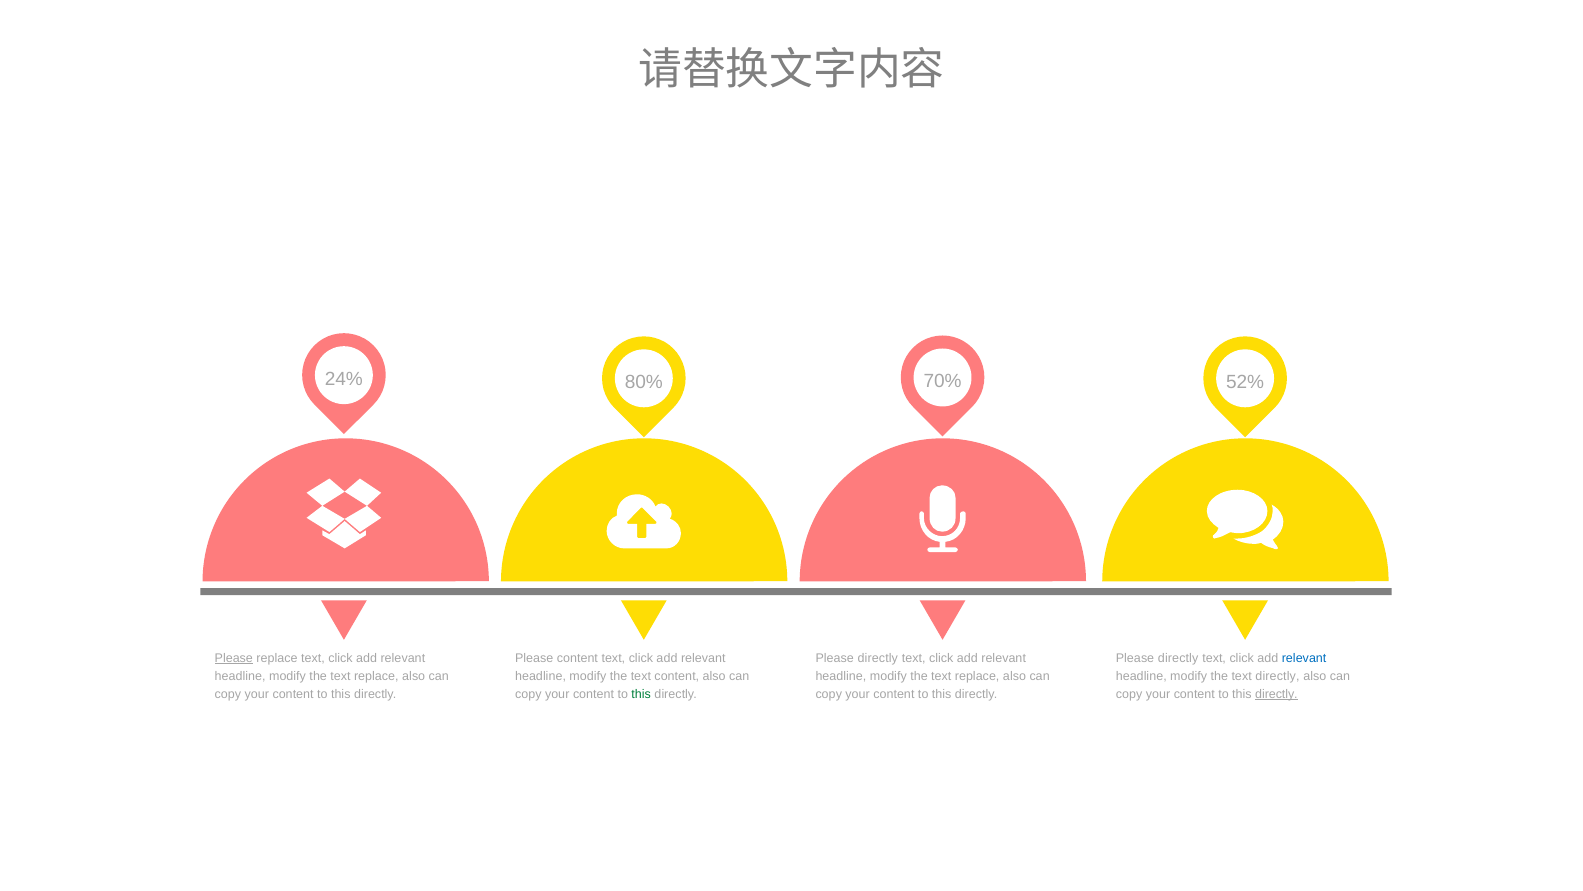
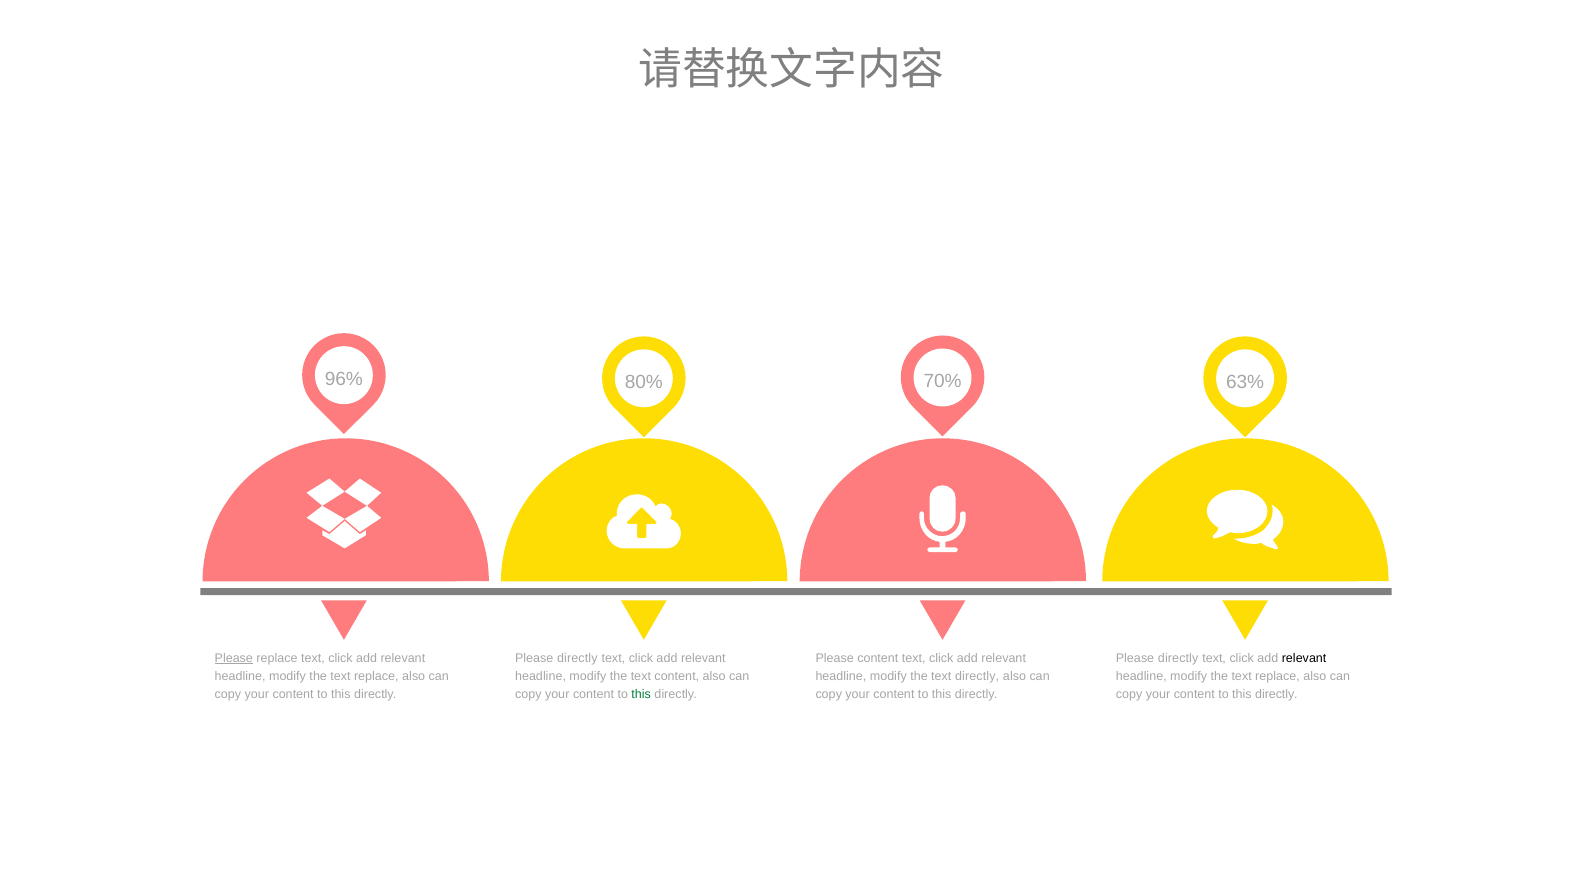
24%: 24% -> 96%
52%: 52% -> 63%
content at (577, 658): content -> directly
directly at (878, 658): directly -> content
relevant at (1304, 658) colour: blue -> black
replace at (977, 676): replace -> directly
directly at (1277, 676): directly -> replace
directly at (1276, 693) underline: present -> none
